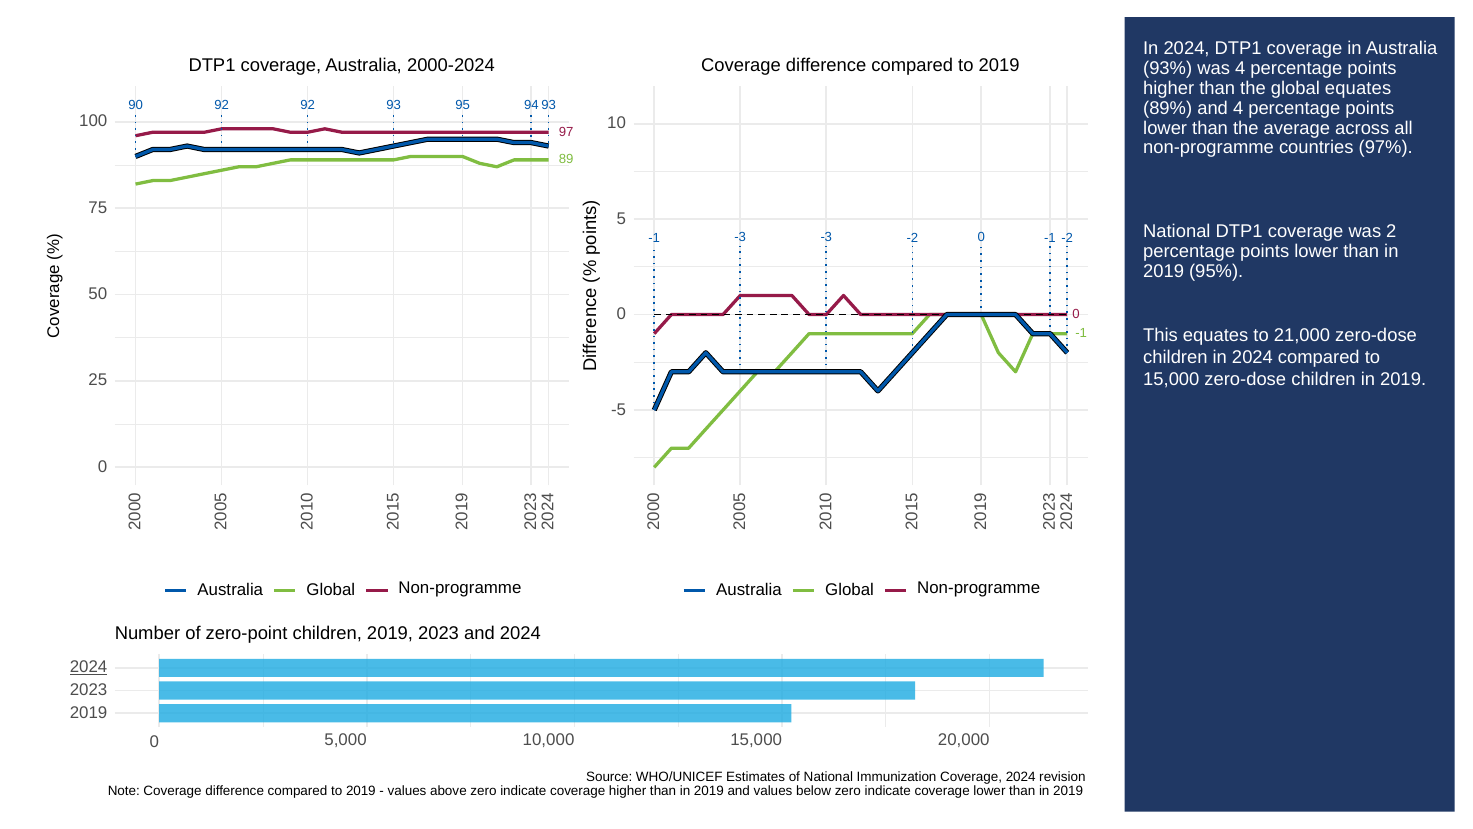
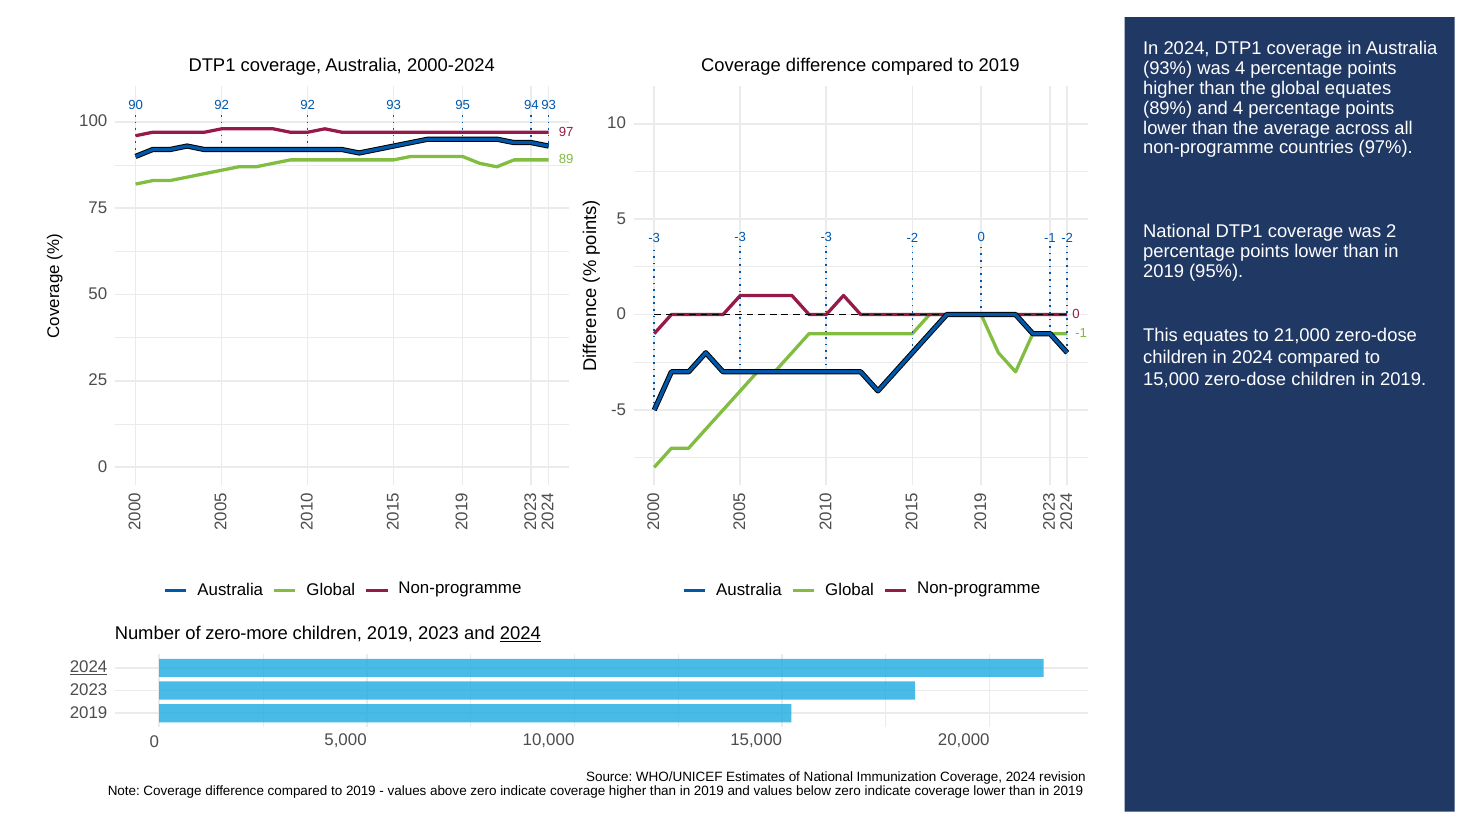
-1 at (654, 238): -1 -> -3
zero-point: zero-point -> zero-more
2024 at (520, 633) underline: none -> present
